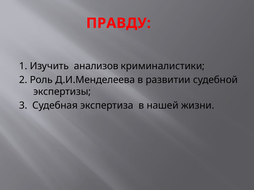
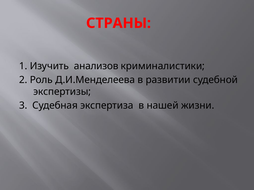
ПРАВДУ: ПРАВДУ -> СТРАНЫ
